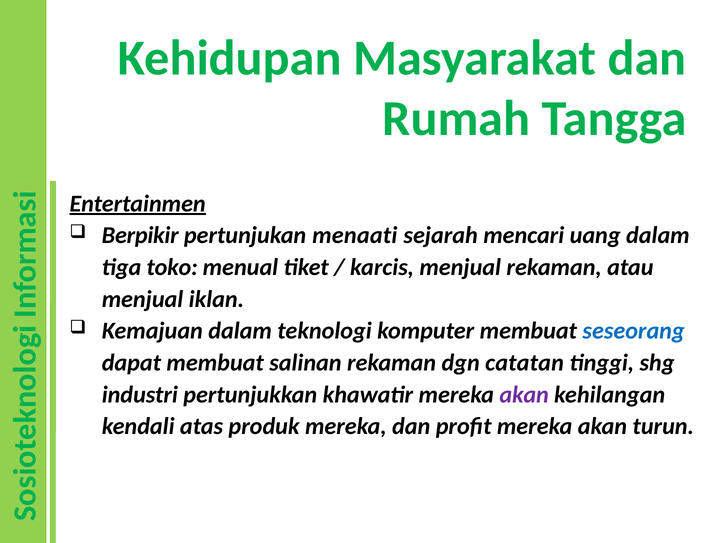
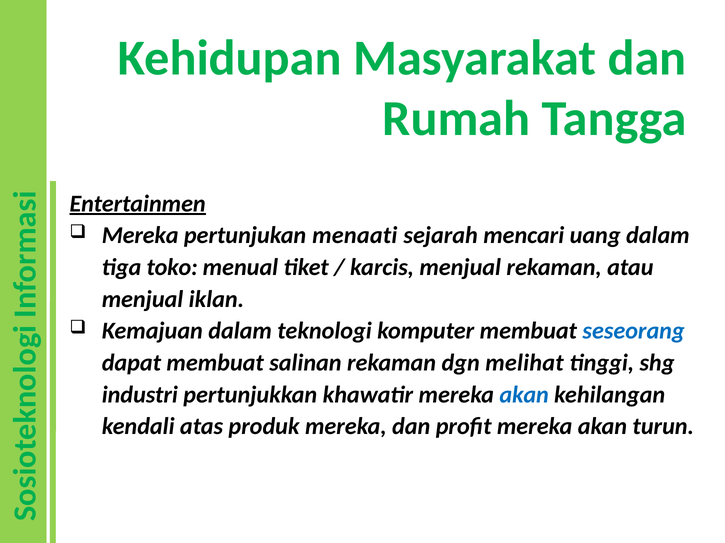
Berpikir at (140, 236): Berpikir -> Mereka
catatan: catatan -> melihat
akan at (524, 395) colour: purple -> blue
